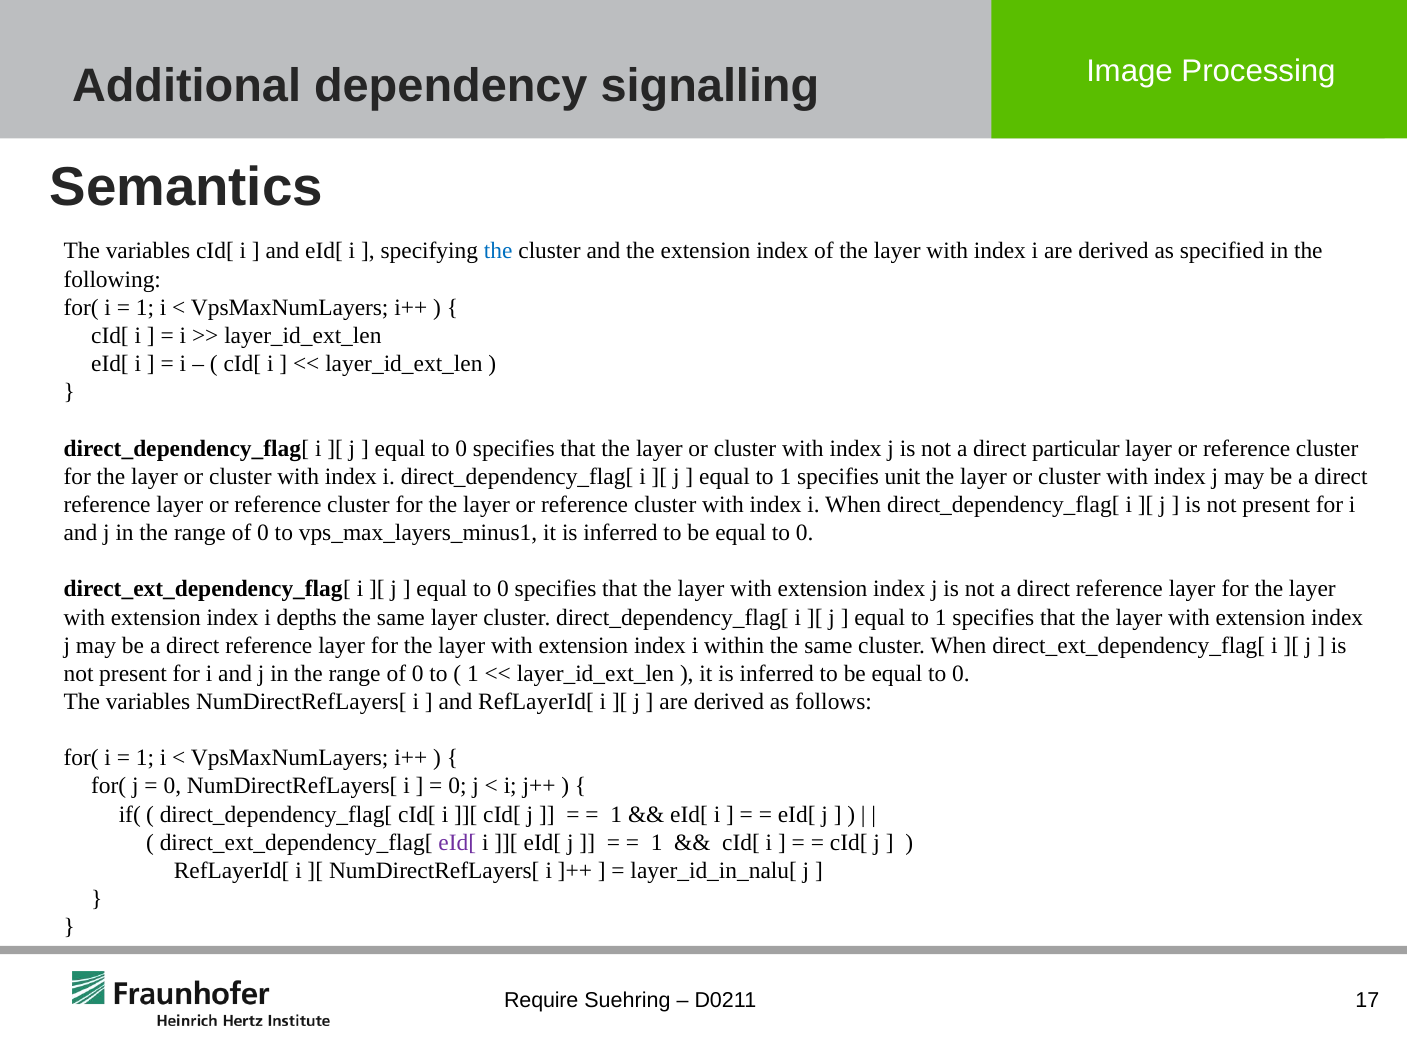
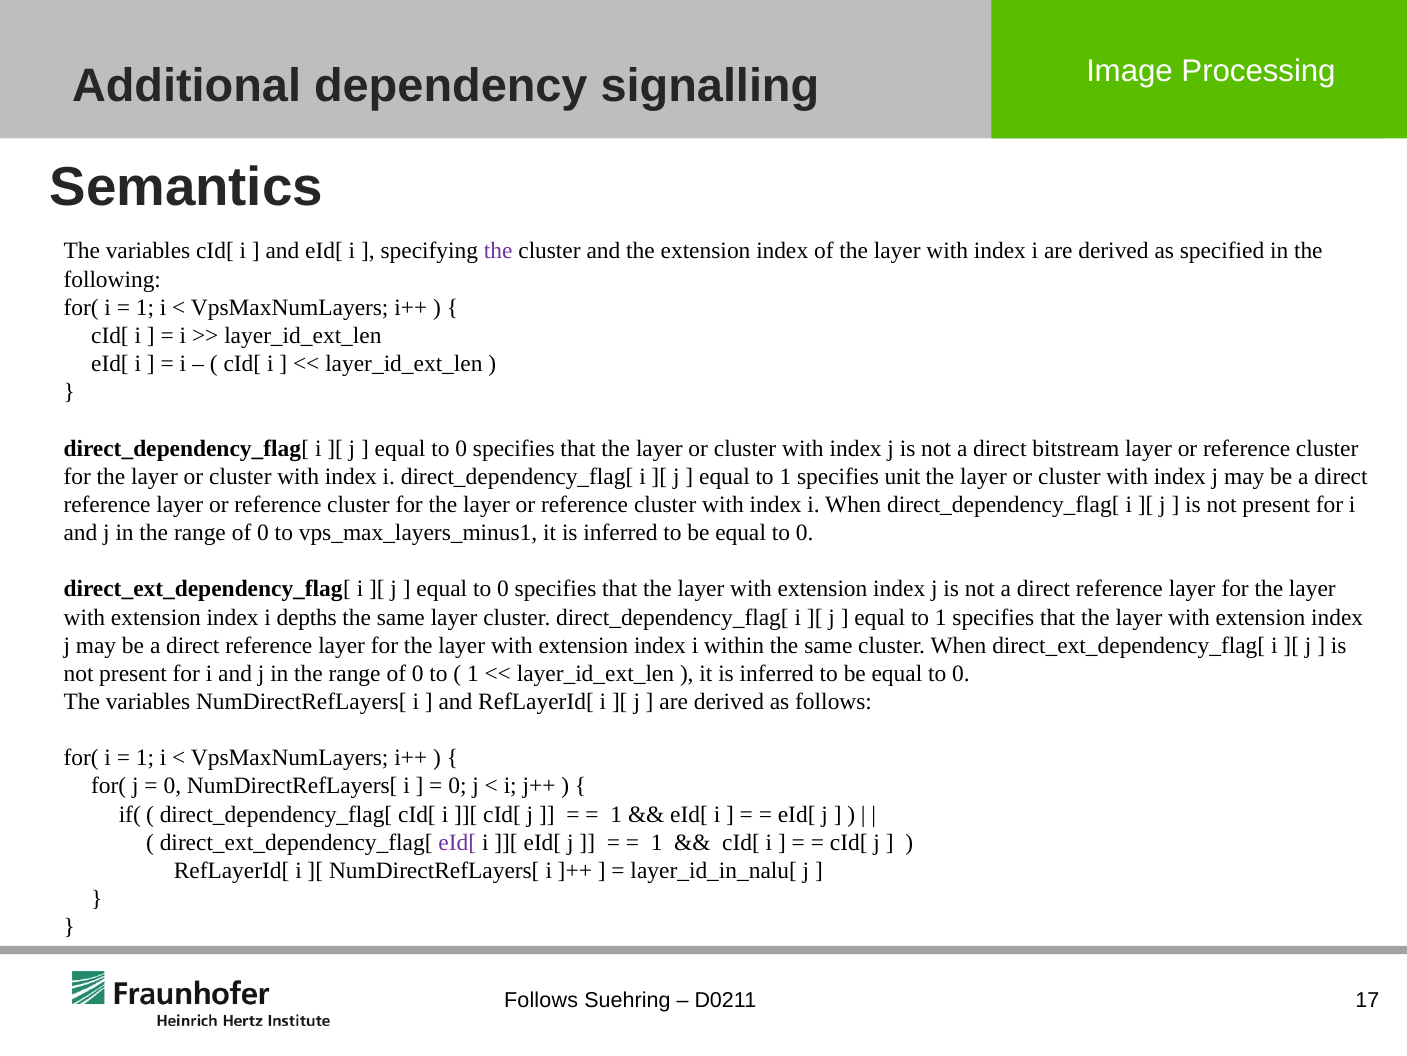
the at (498, 251) colour: blue -> purple
particular: particular -> bitstream
Require at (541, 1000): Require -> Follows
